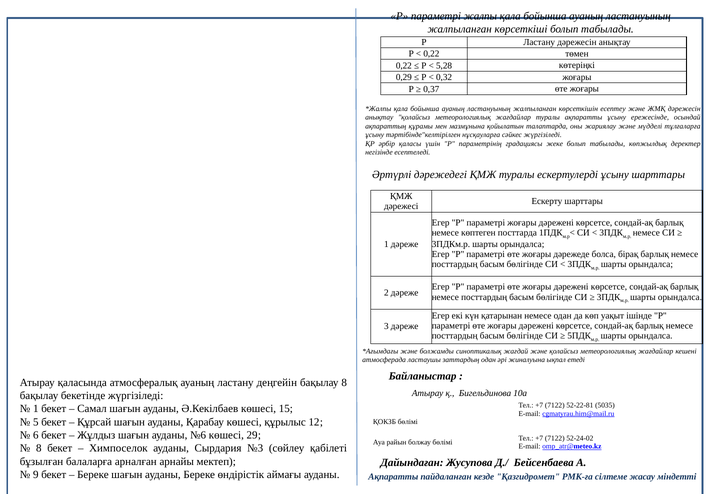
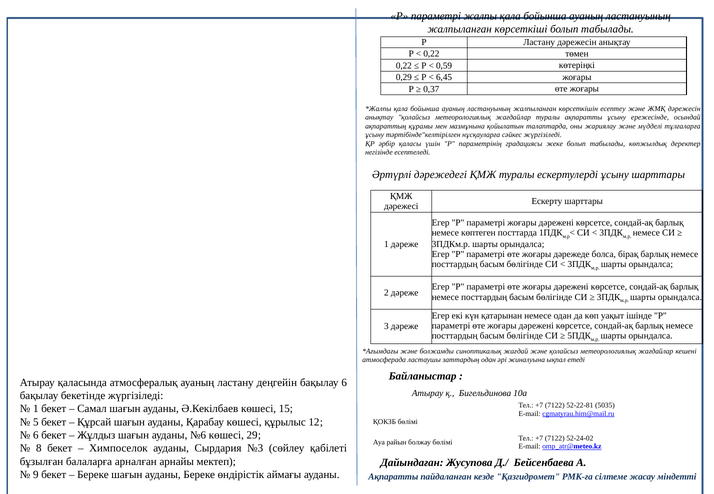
5,28: 5,28 -> 0,59
0,32: 0,32 -> 6,45
бақылау 8: 8 -> 6
